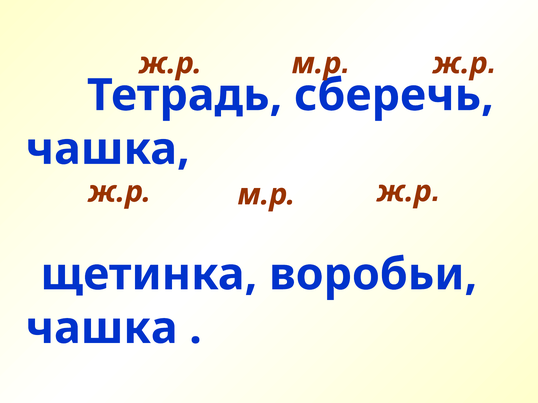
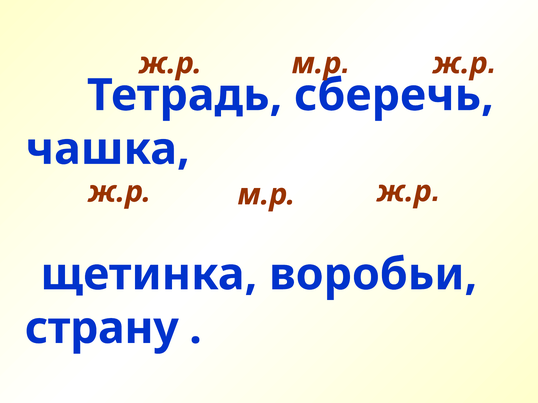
чашка at (102, 329): чашка -> страну
